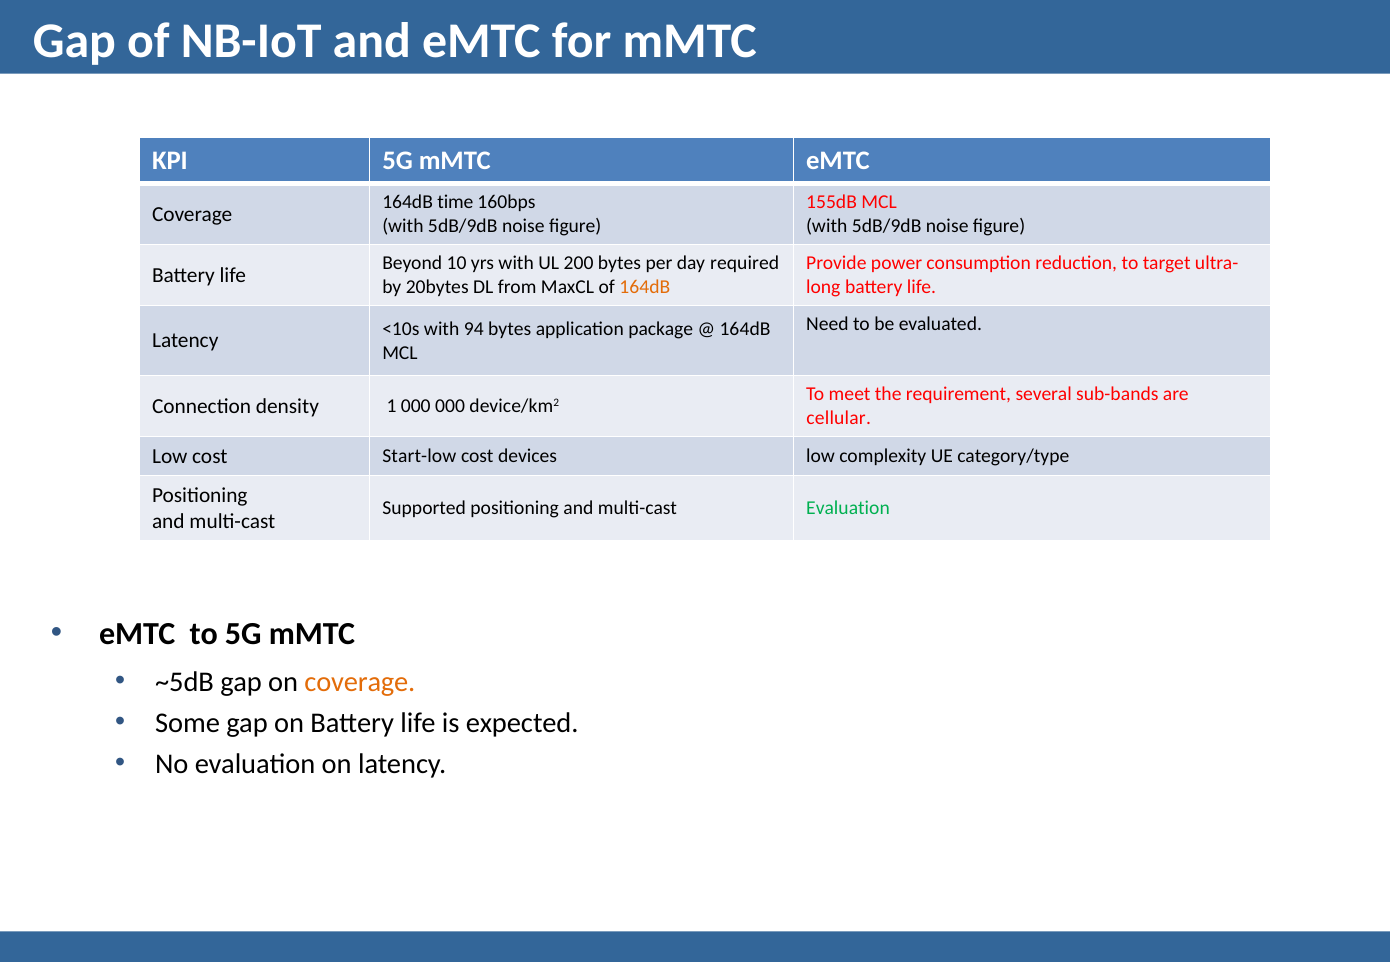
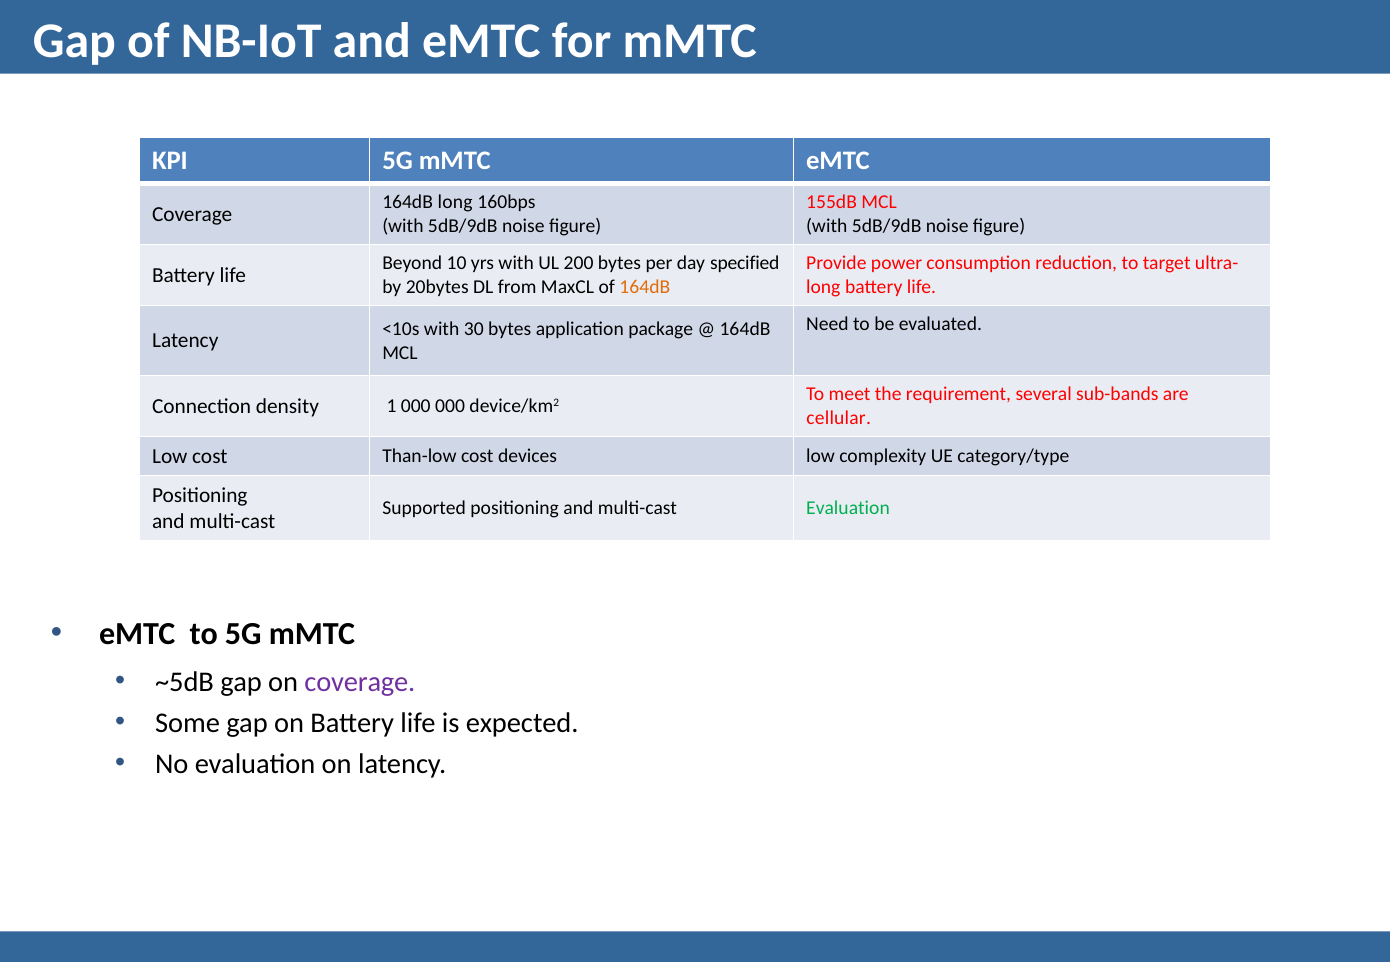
164dB time: time -> long
required: required -> specified
94: 94 -> 30
Start-low: Start-low -> Than-low
coverage at (360, 682) colour: orange -> purple
